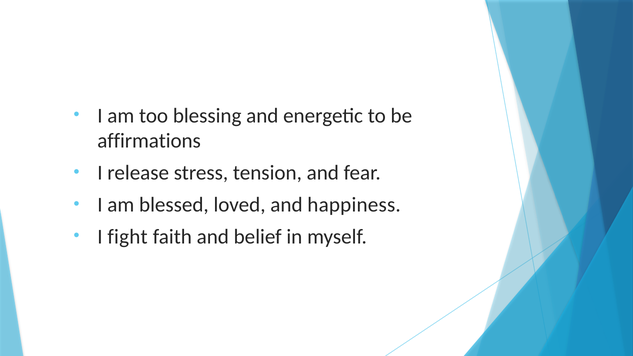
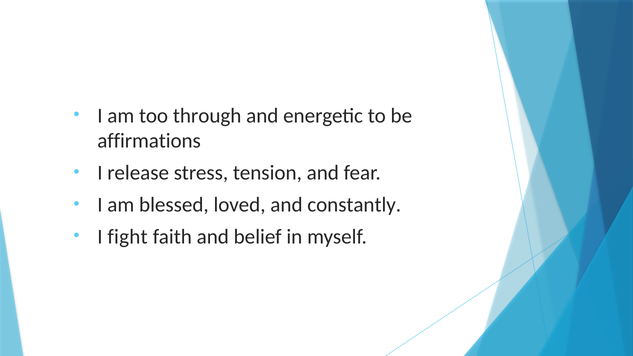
blessing: blessing -> through
happiness: happiness -> constantly
